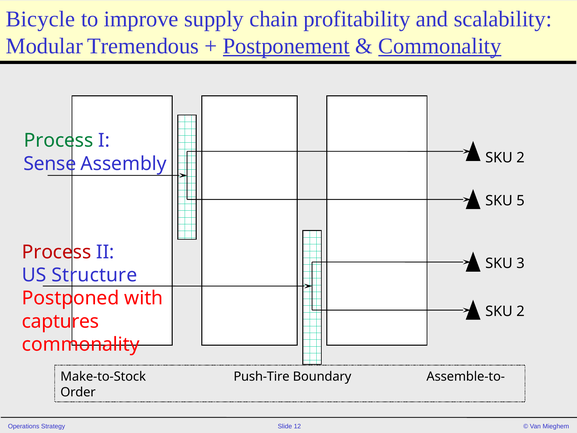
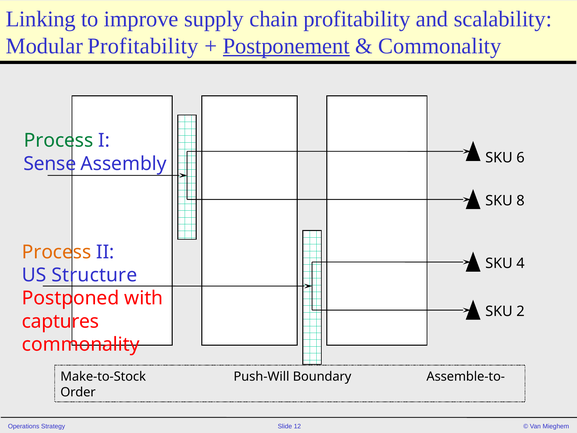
Bicycle: Bicycle -> Linking
Modular Tremendous: Tremendous -> Profitability
Commonality at (440, 46) underline: present -> none
Assembly SKU 2: 2 -> 6
5: 5 -> 8
Process at (57, 252) colour: red -> orange
3: 3 -> 4
Push-Tire: Push-Tire -> Push-Will
